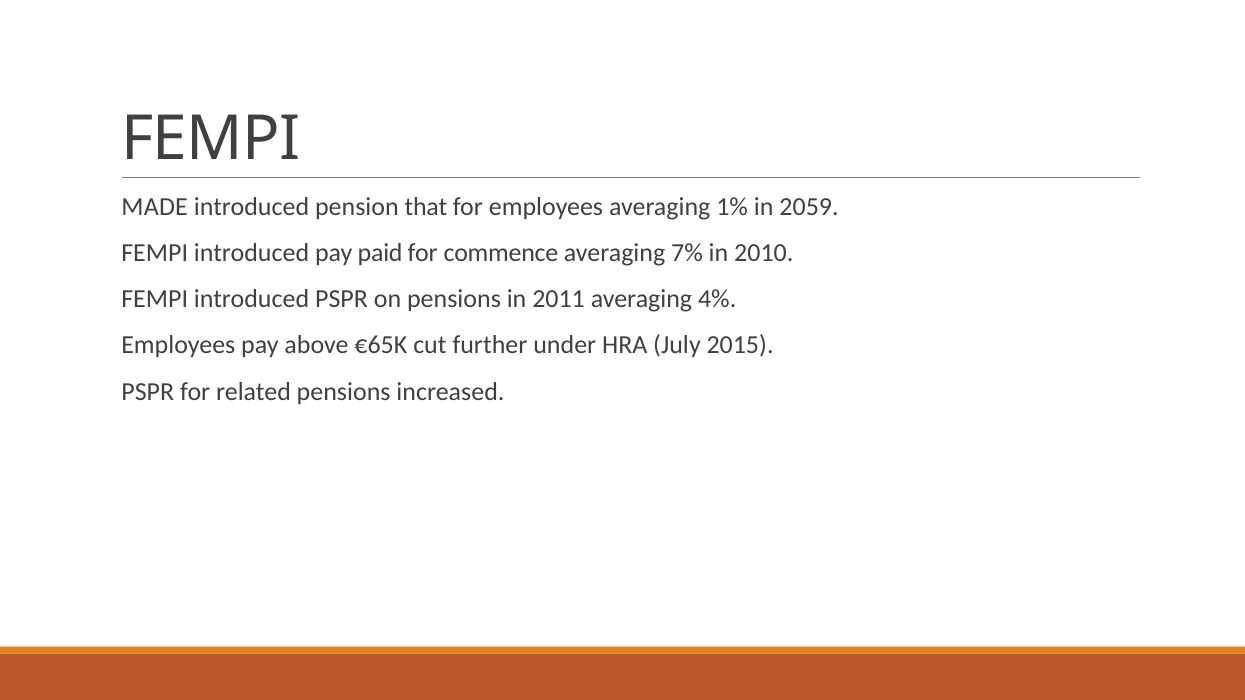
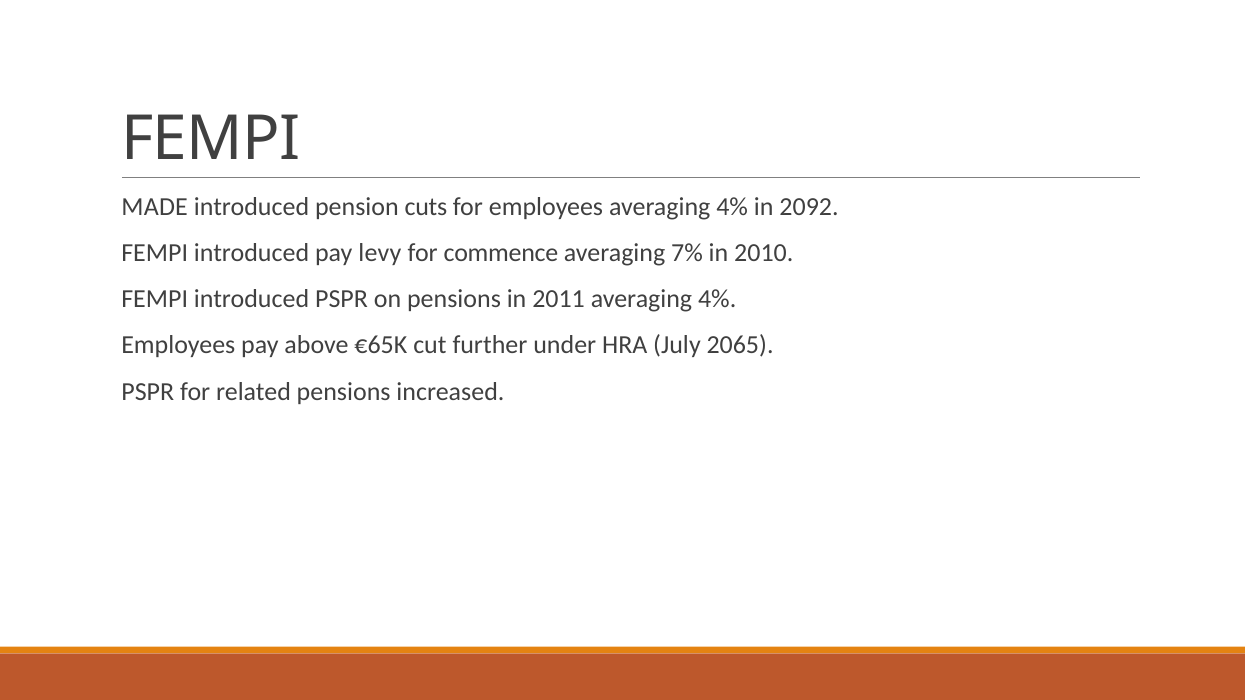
that: that -> cuts
employees averaging 1%: 1% -> 4%
2059: 2059 -> 2092
paid: paid -> levy
2015: 2015 -> 2065
